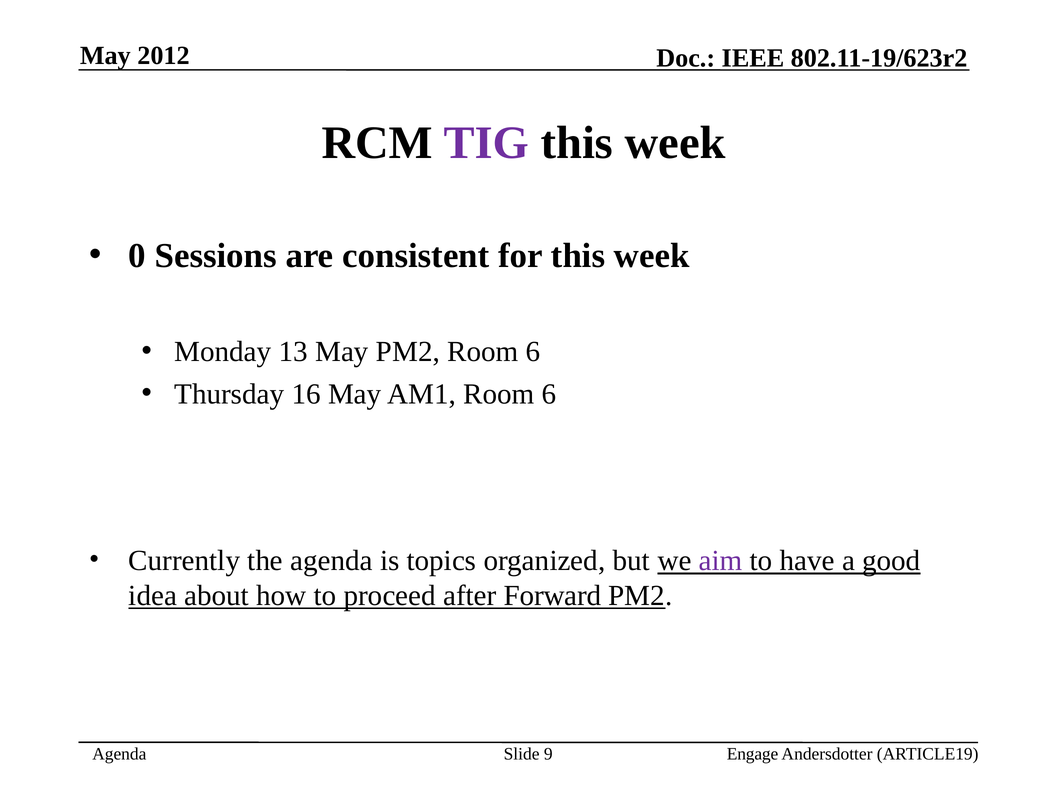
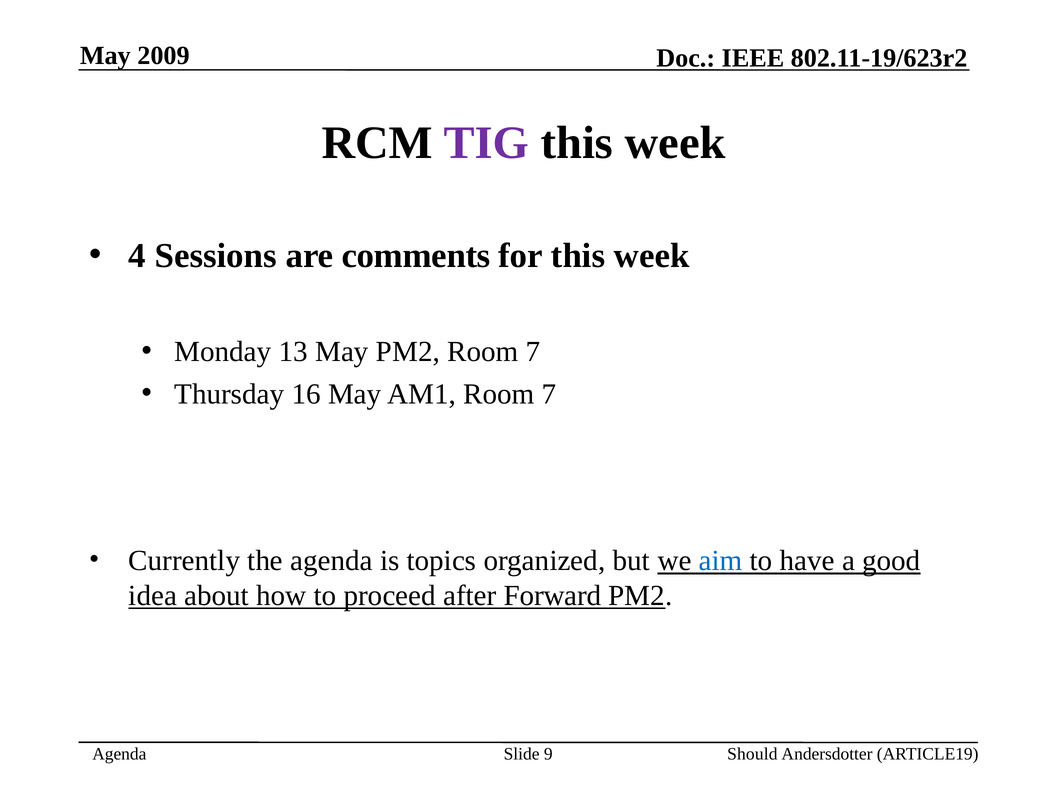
2012: 2012 -> 2009
0: 0 -> 4
consistent: consistent -> comments
PM2 Room 6: 6 -> 7
AM1 Room 6: 6 -> 7
aim colour: purple -> blue
Engage: Engage -> Should
